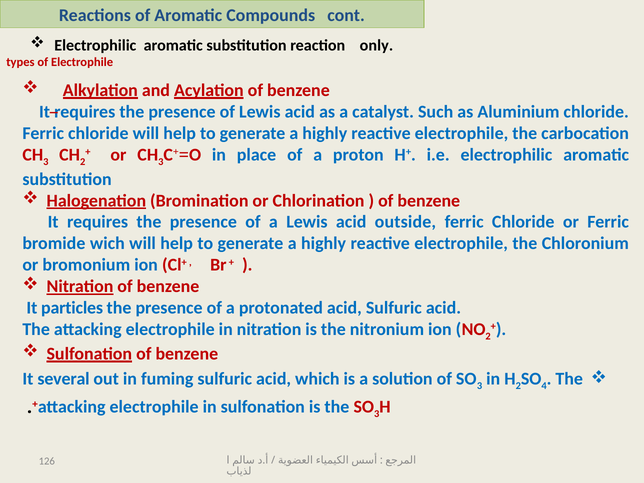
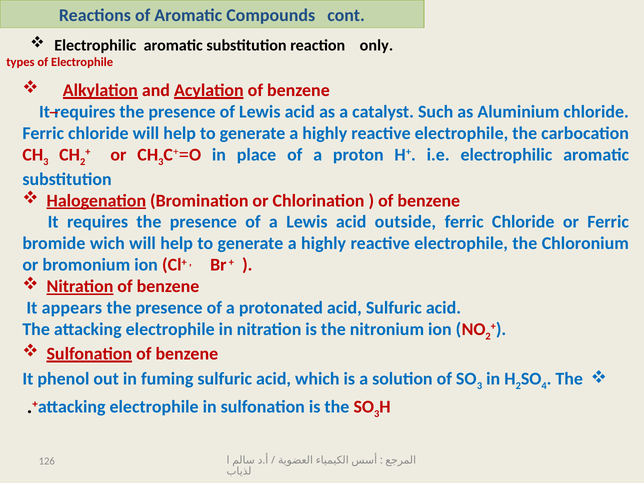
particles: particles -> appears
several: several -> phenol
